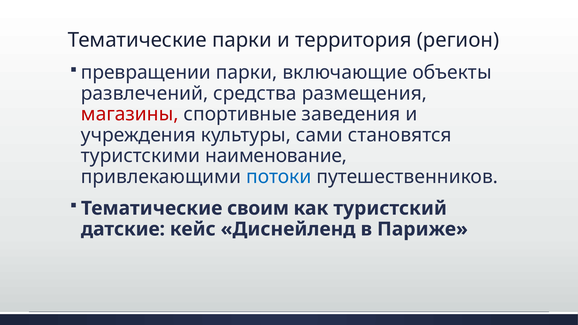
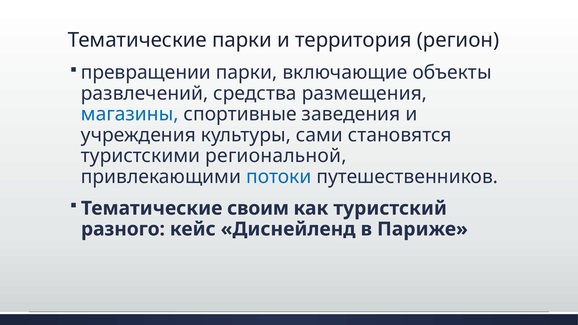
магазины colour: red -> blue
наименование: наименование -> региональной
датские: датские -> разного
